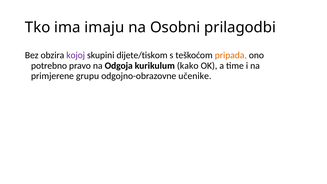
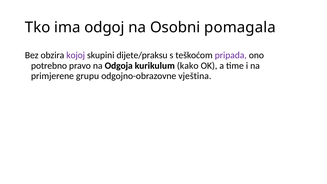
imaju: imaju -> odgoj
prilagodbi: prilagodbi -> pomagala
dijete/tiskom: dijete/tiskom -> dijete/praksu
pripada colour: orange -> purple
učenike: učenike -> vještina
